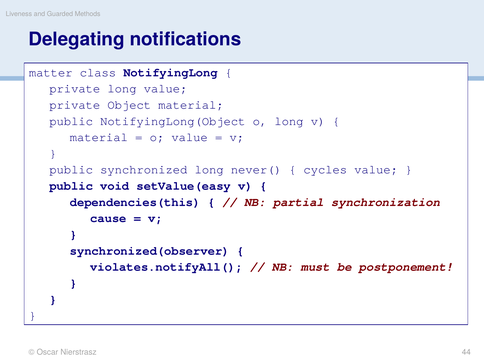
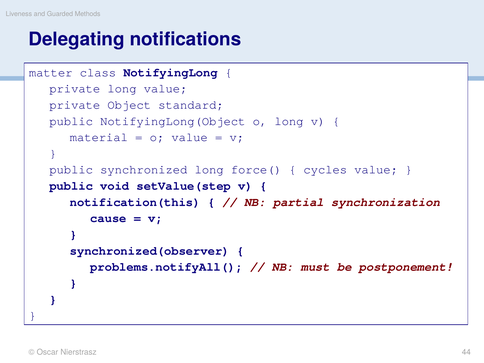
Object material: material -> standard
never(: never( -> force(
setValue(easy: setValue(easy -> setValue(step
dependencies(this: dependencies(this -> notification(this
violates.notifyAll(: violates.notifyAll( -> problems.notifyAll(
